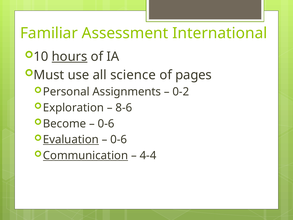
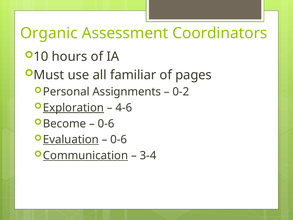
Familiar: Familiar -> Organic
International: International -> Coordinators
hours underline: present -> none
science: science -> familiar
Exploration underline: none -> present
8-6: 8-6 -> 4-6
4-4: 4-4 -> 3-4
